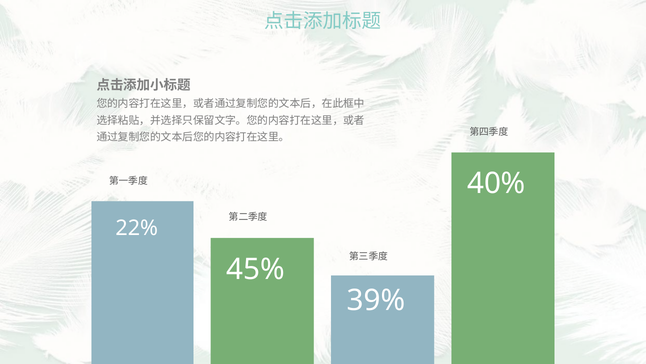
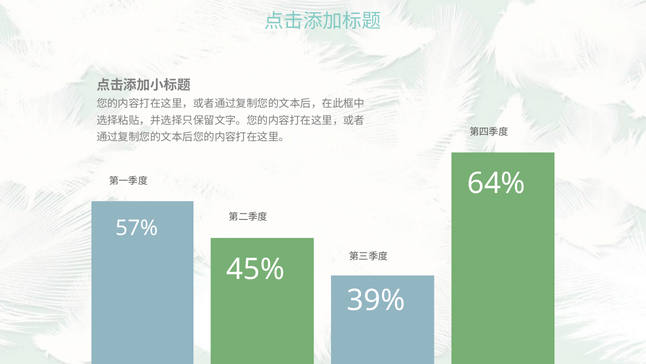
40%: 40% -> 64%
22%: 22% -> 57%
